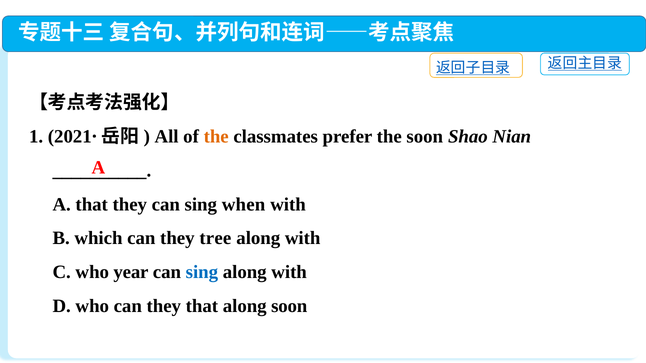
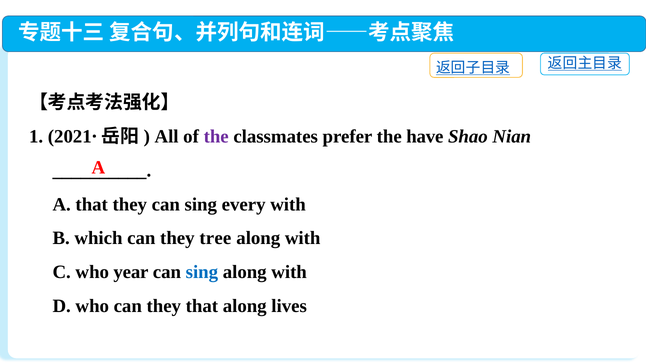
the at (216, 137) colour: orange -> purple
the soon: soon -> have
when: when -> every
along soon: soon -> lives
